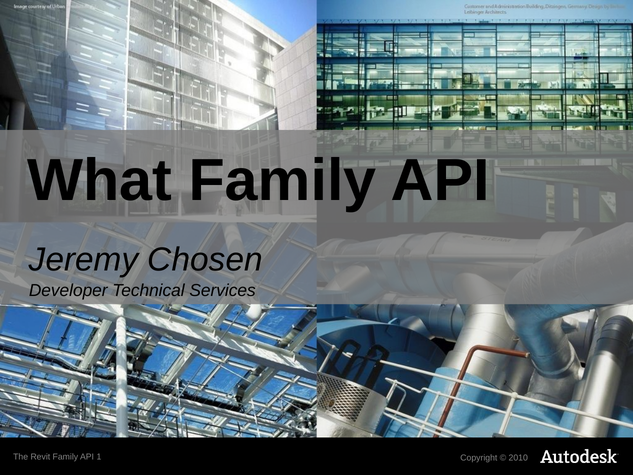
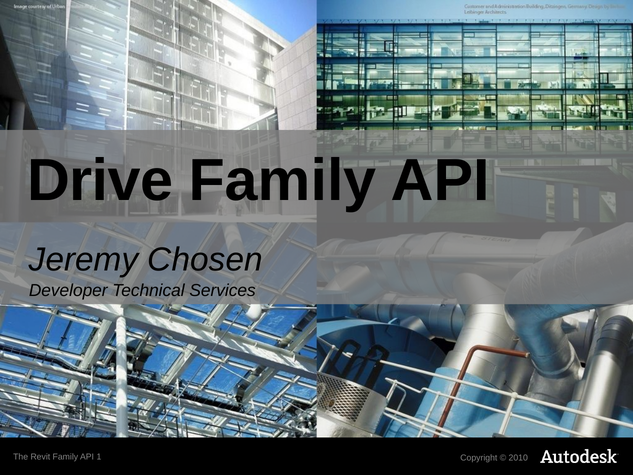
What: What -> Drive
